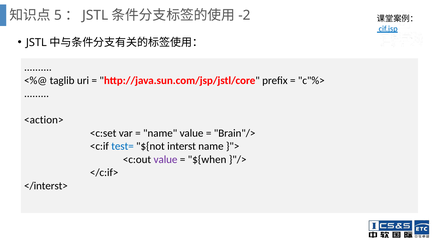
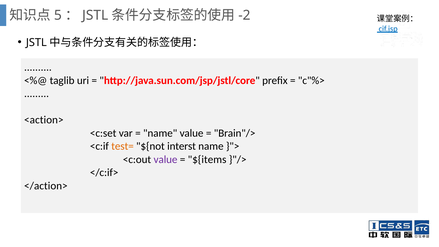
test= colour: blue -> orange
${when: ${when -> ${items
</interst>: </interst> -> </action>
